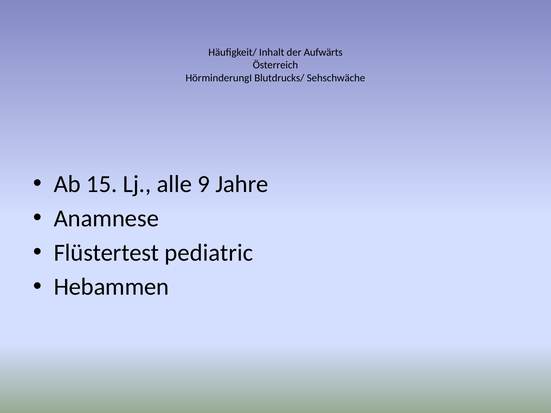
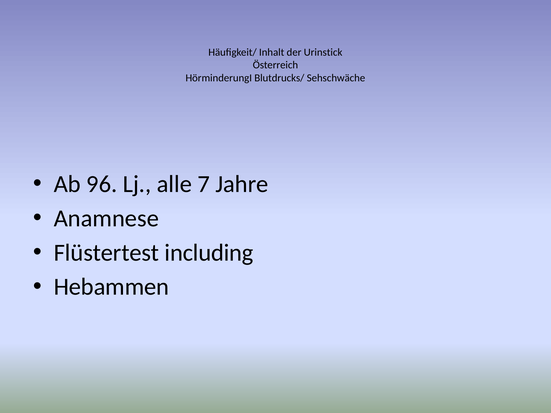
Aufwärts: Aufwärts -> Urinstick
15: 15 -> 96
9: 9 -> 7
pediatric: pediatric -> including
